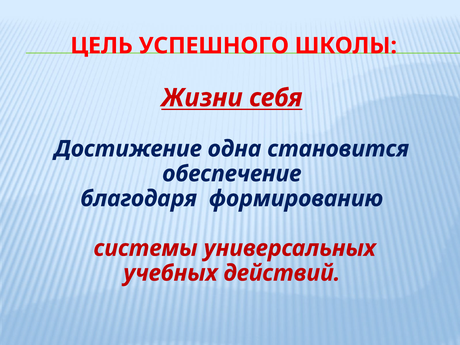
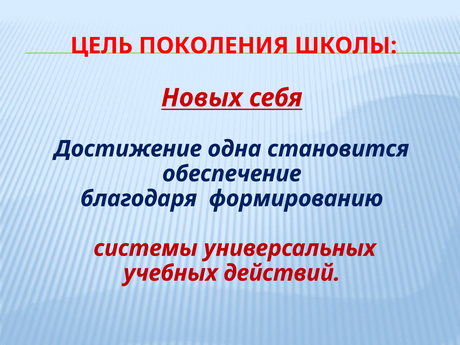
УСПЕШНОГО: УСПЕШНОГО -> ПОКОЛЕНИЯ
Жизни: Жизни -> Новых
